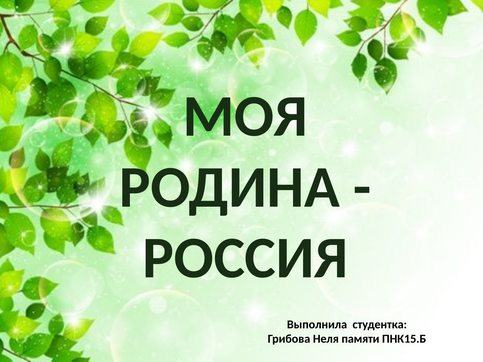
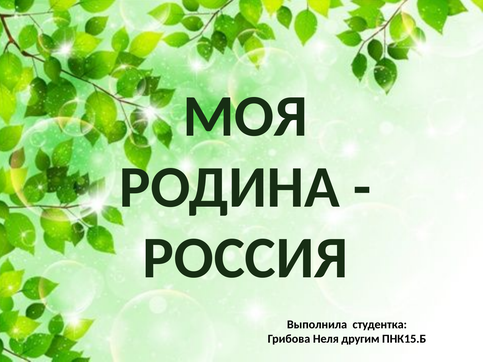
памяти: памяти -> другим
